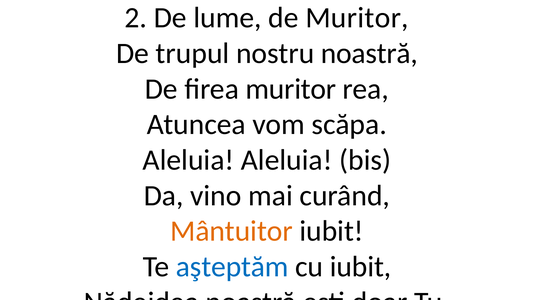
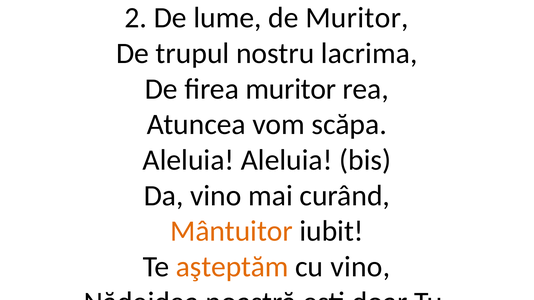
nostru noastră: noastră -> lacrima
aşteptăm colour: blue -> orange
cu iubit: iubit -> vino
